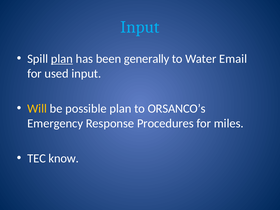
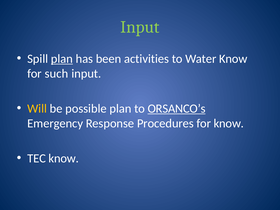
Input at (140, 27) colour: light blue -> light green
generally: generally -> activities
Water Email: Email -> Know
used: used -> such
ORSANCO’s underline: none -> present
for miles: miles -> know
